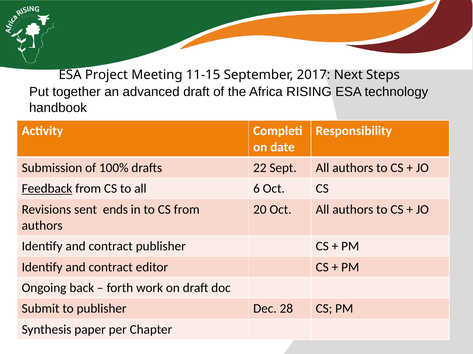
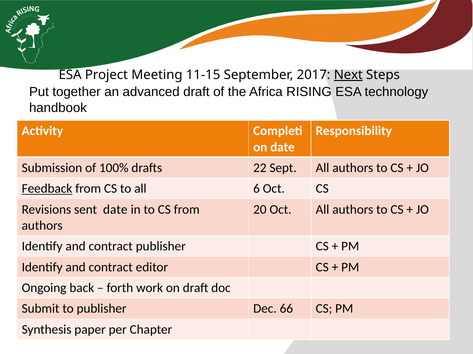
Next underline: none -> present
sent ends: ends -> date
28: 28 -> 66
